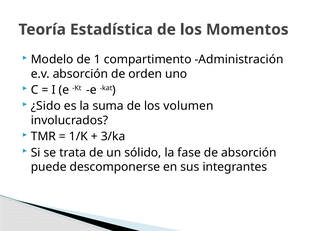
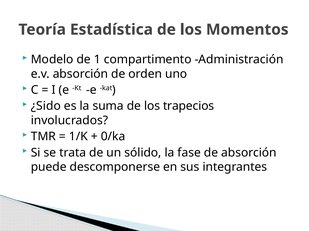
volumen: volumen -> trapecios
3/ka: 3/ka -> 0/ka
